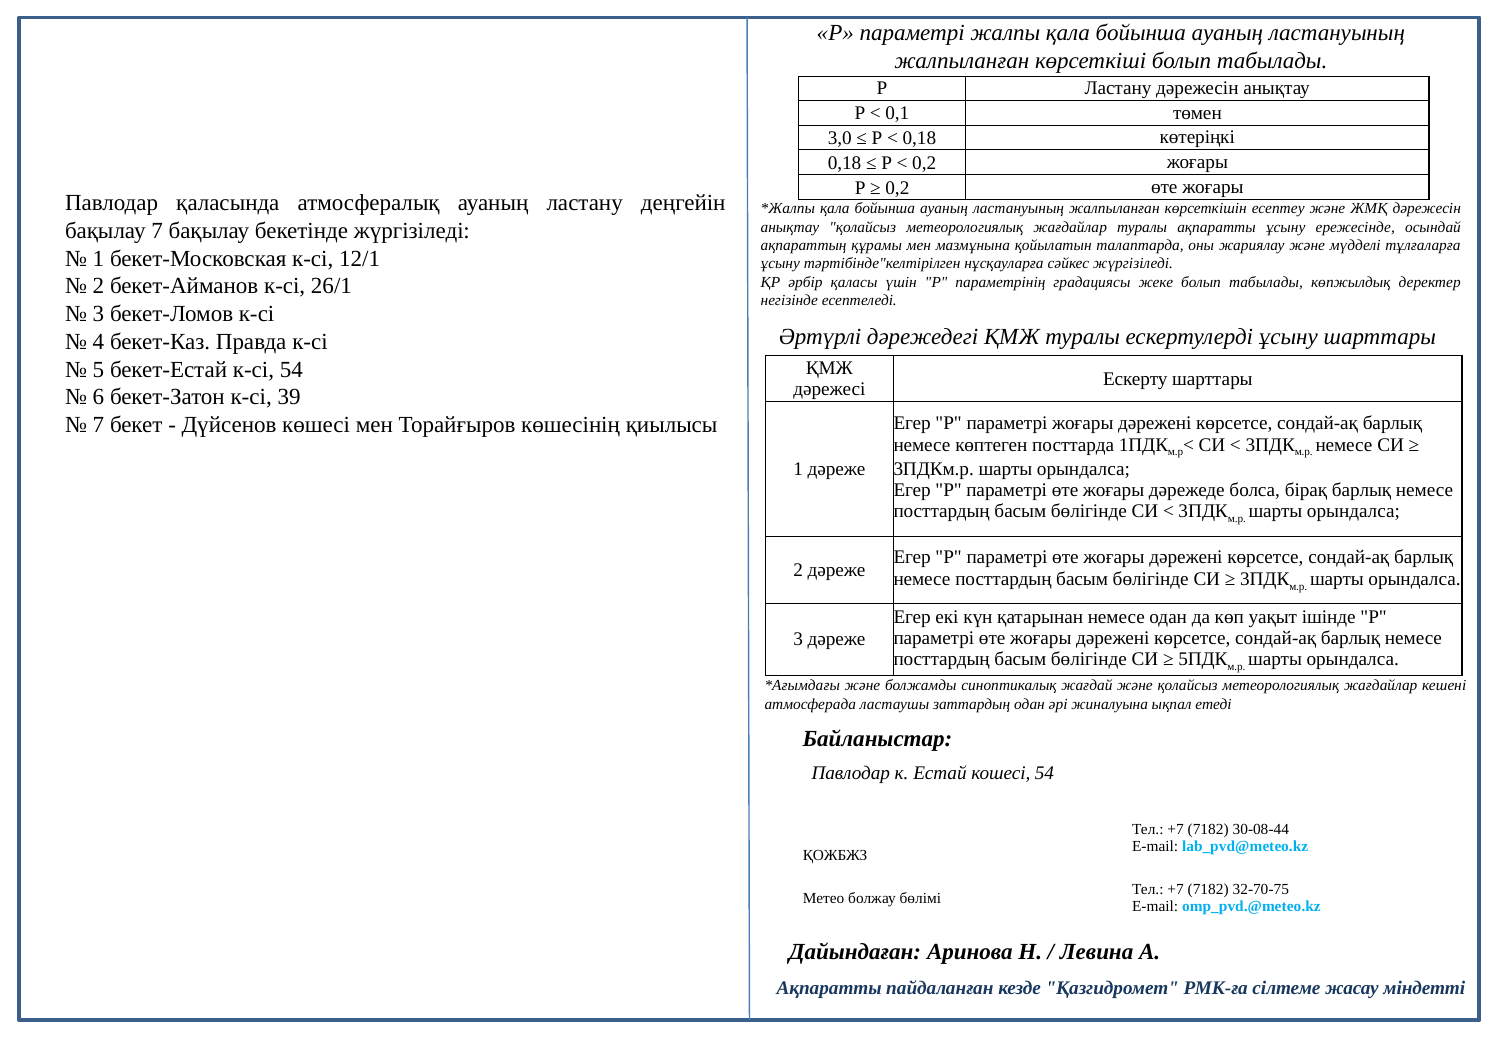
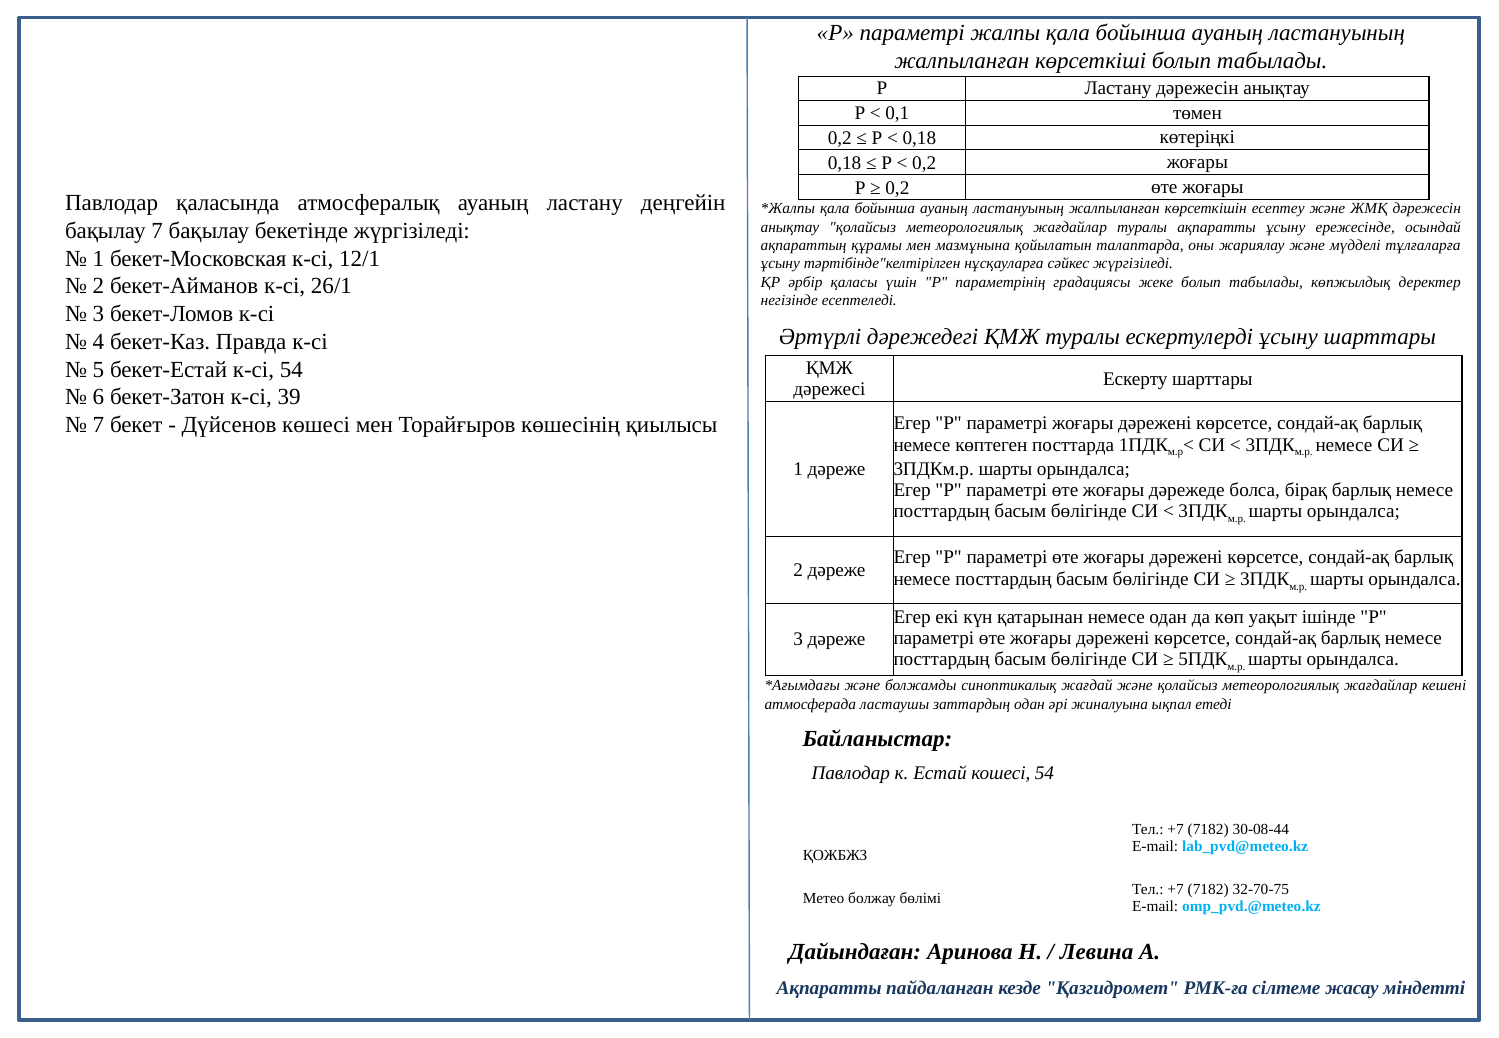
3,0 at (840, 138): 3,0 -> 0,2
